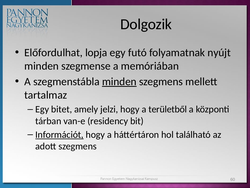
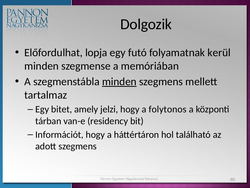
nyújt: nyújt -> kerül
területből: területből -> folytonos
Információt underline: present -> none
